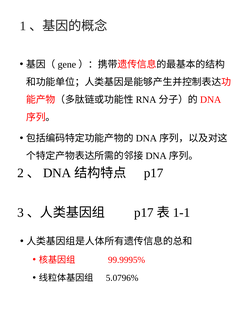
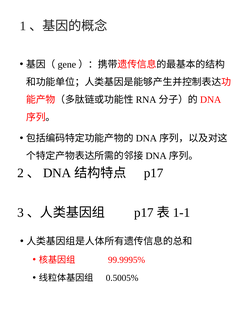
5.0796%: 5.0796% -> 0.5005%
